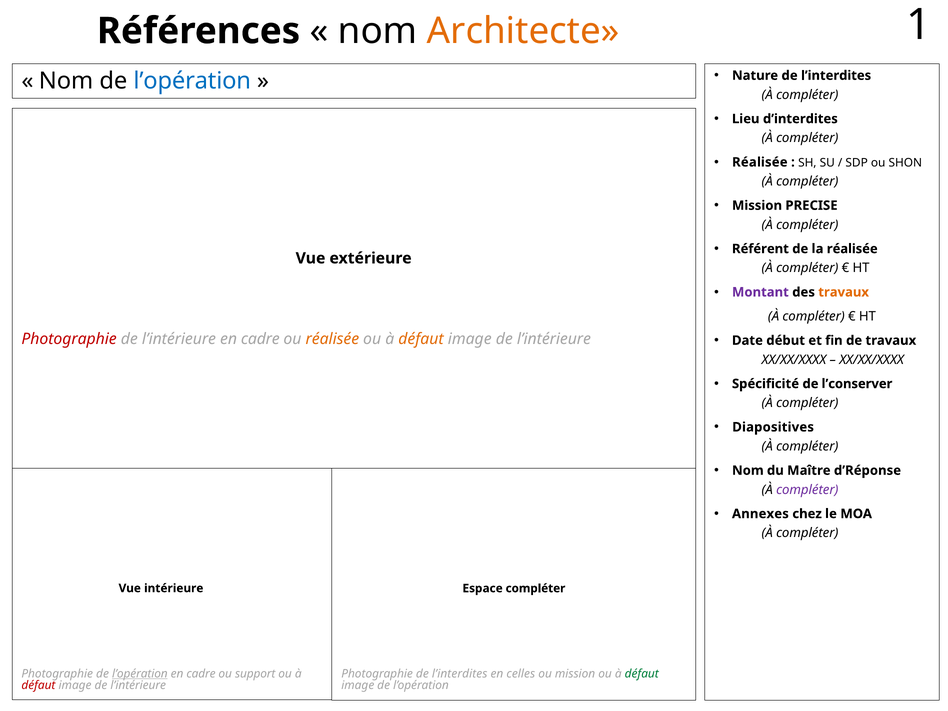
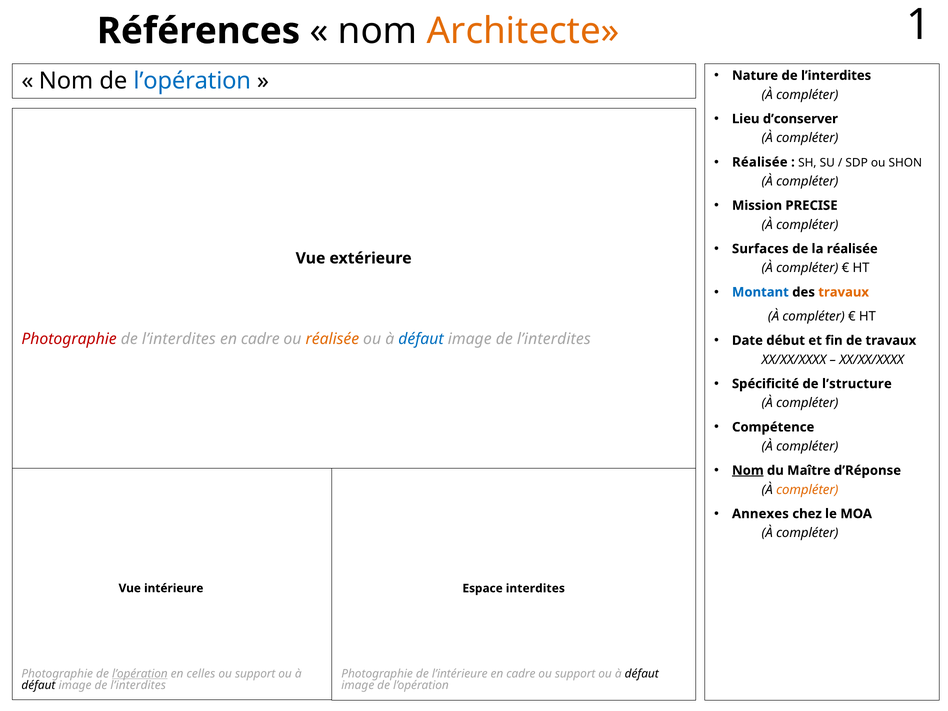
d’interdites: d’interdites -> d’conserver
Référent: Référent -> Surfaces
Montant colour: purple -> blue
l’intérieure at (179, 339): l’intérieure -> l’interdites
défaut at (421, 339) colour: orange -> blue
l’intérieure at (554, 339): l’intérieure -> l’interdites
l’conserver: l’conserver -> l’structure
Diapositives: Diapositives -> Compétence
Nom at (748, 470) underline: none -> present
compléter at (807, 490) colour: purple -> orange
Espace compléter: compléter -> interdites
cadre at (201, 674): cadre -> celles
Photographie de l’interdites: l’interdites -> l’intérieure
celles at (521, 674): celles -> cadre
mission at (575, 674): mission -> support
défaut at (642, 674) colour: green -> black
défaut at (38, 685) colour: red -> black
l’intérieure at (138, 685): l’intérieure -> l’interdites
